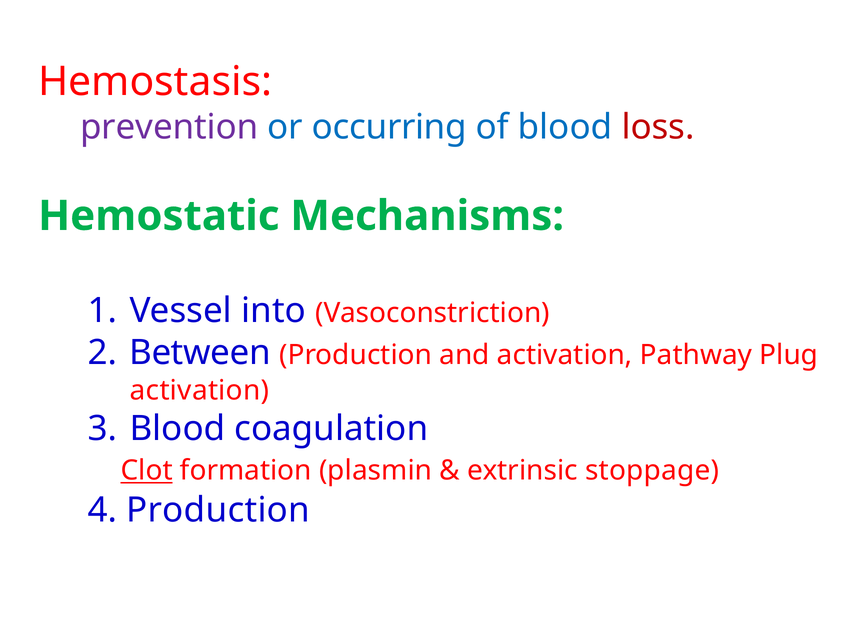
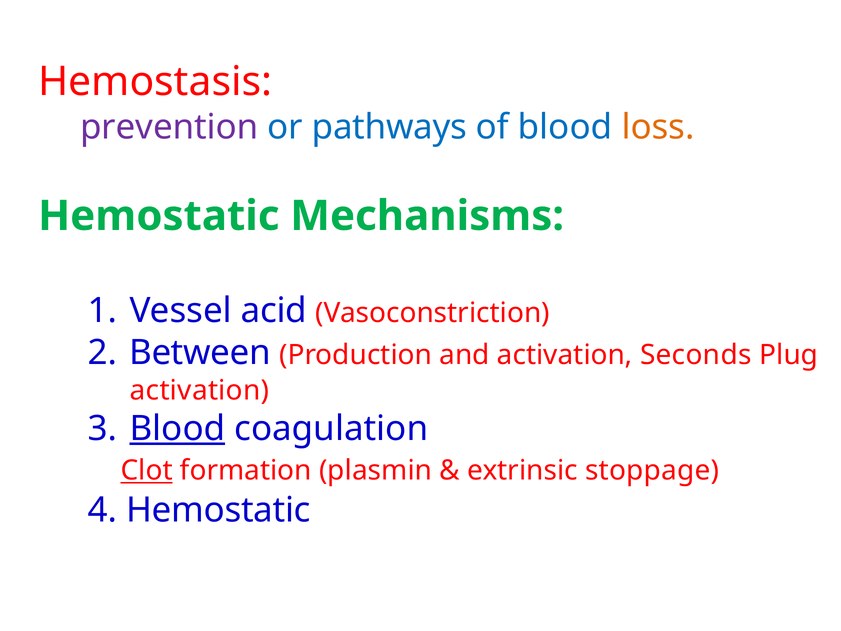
occurring: occurring -> pathways
loss colour: red -> orange
into: into -> acid
Pathway: Pathway -> Seconds
Blood at (177, 428) underline: none -> present
4 Production: Production -> Hemostatic
